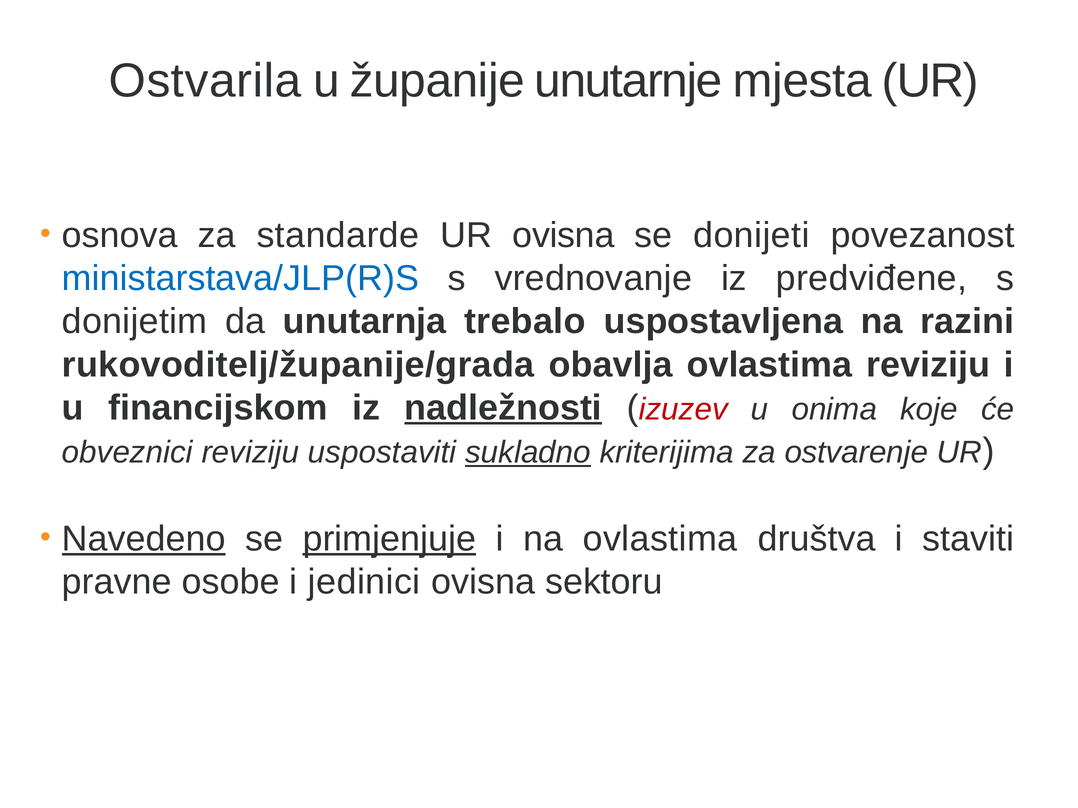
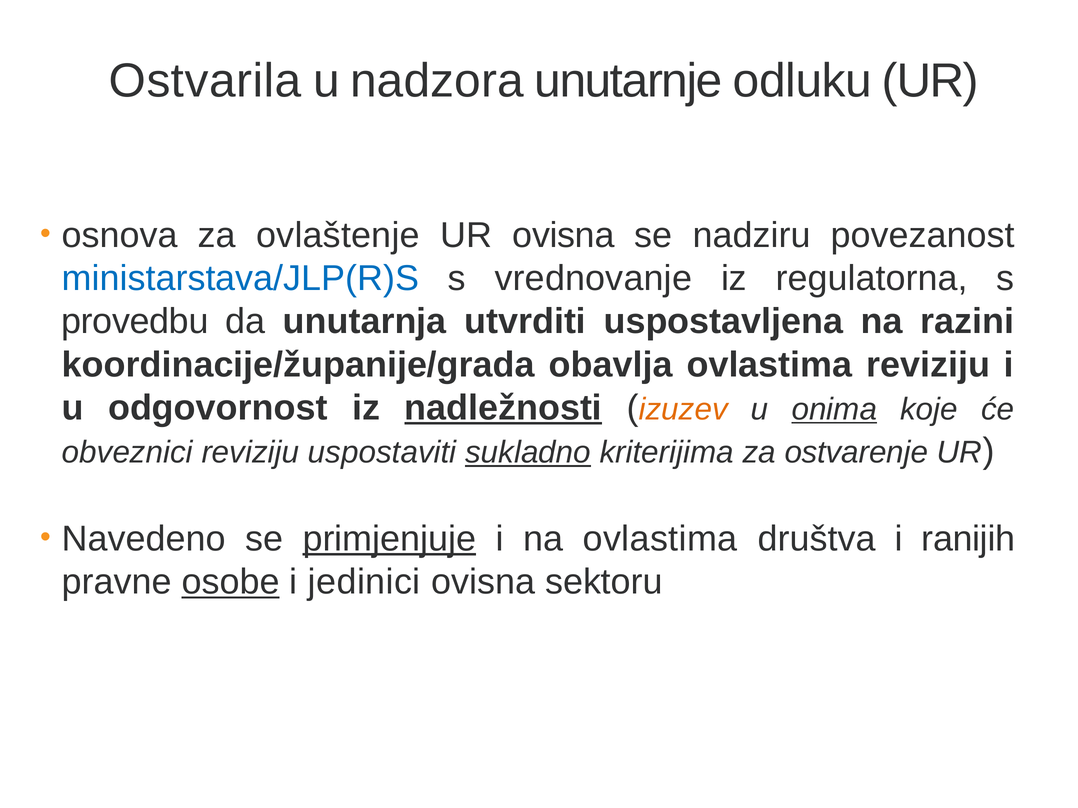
županije: županije -> nadzora
mjesta: mjesta -> odluku
standarde: standarde -> ovlaštenje
donijeti: donijeti -> nadziru
predviđene: predviđene -> regulatorna
donijetim: donijetim -> provedbu
trebalo: trebalo -> utvrditi
rukovoditelj/županije/grada: rukovoditelj/županije/grada -> koordinacije/županije/grada
financijskom: financijskom -> odgovornost
izuzev colour: red -> orange
onima underline: none -> present
Navedeno underline: present -> none
staviti: staviti -> ranijih
osobe underline: none -> present
